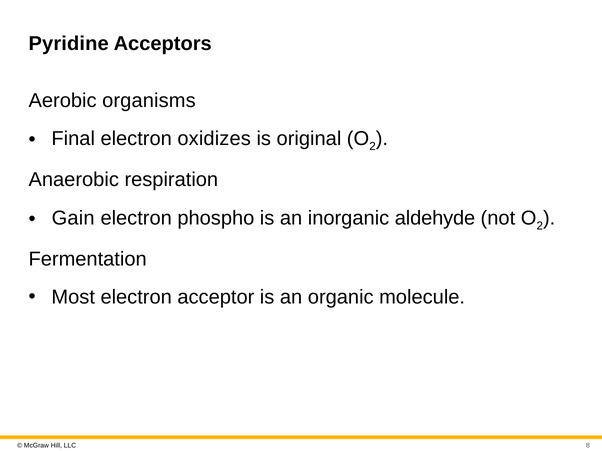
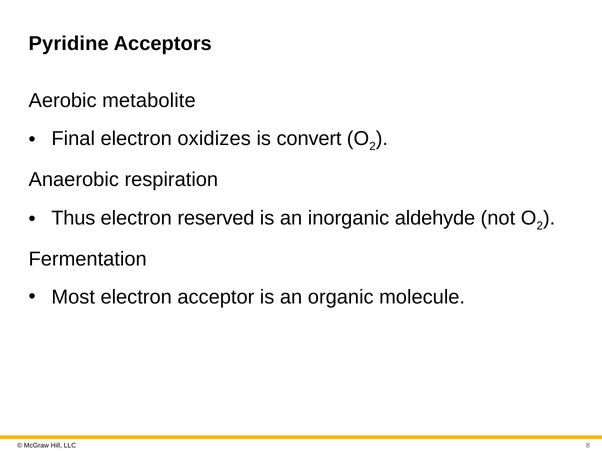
organisms: organisms -> metabolite
original: original -> convert
Gain: Gain -> Thus
phospho: phospho -> reserved
